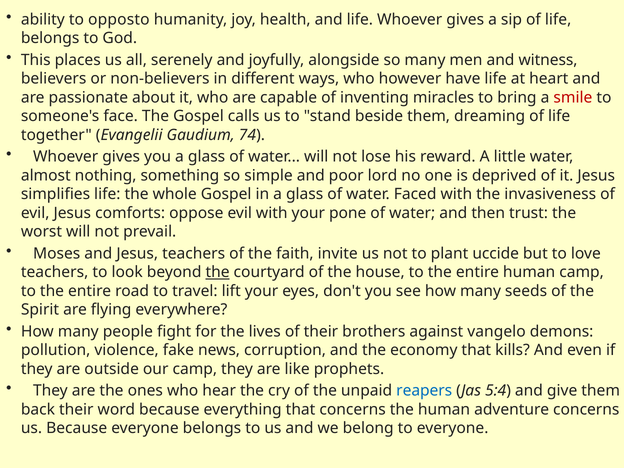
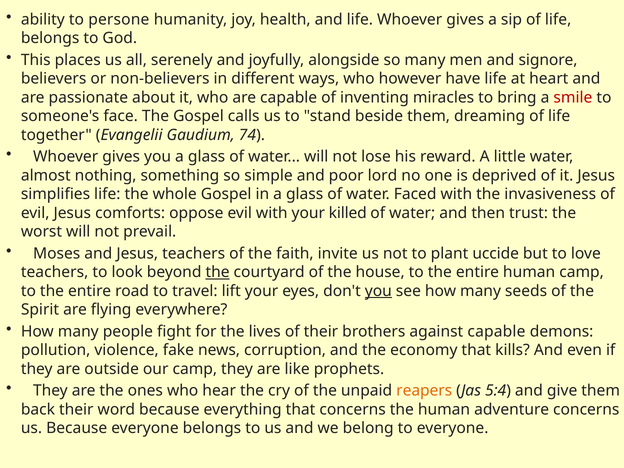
opposto: opposto -> persone
witness: witness -> signore
pone: pone -> killed
you at (378, 291) underline: none -> present
against vangelo: vangelo -> capable
reapers colour: blue -> orange
